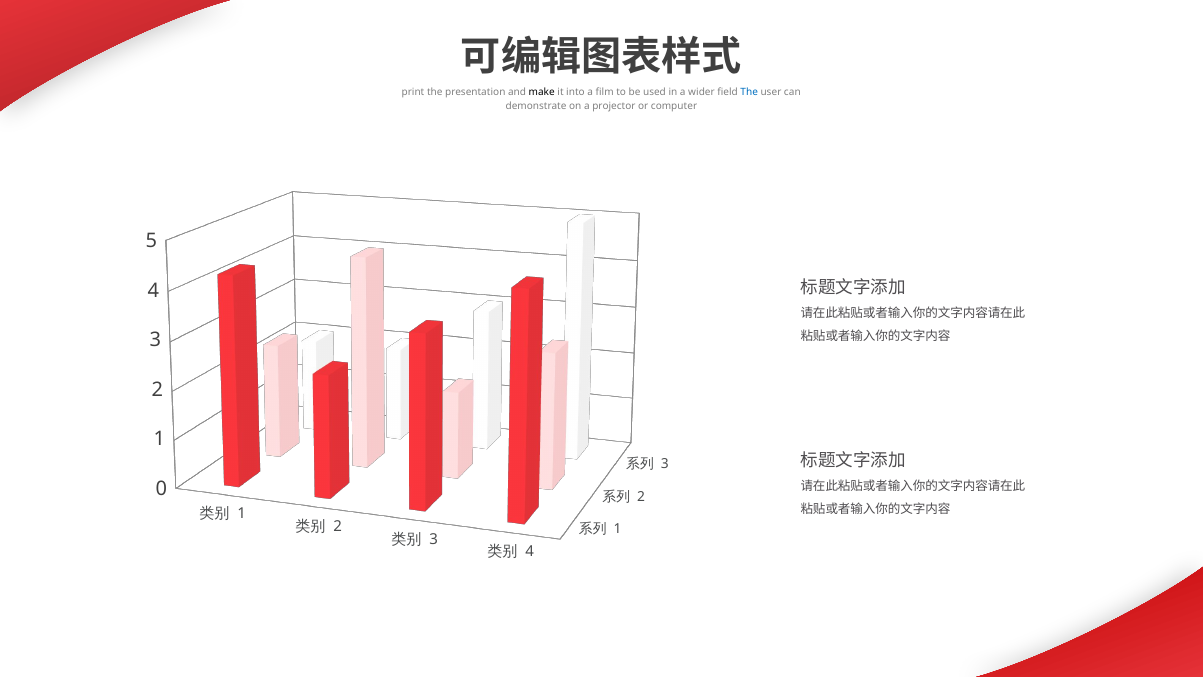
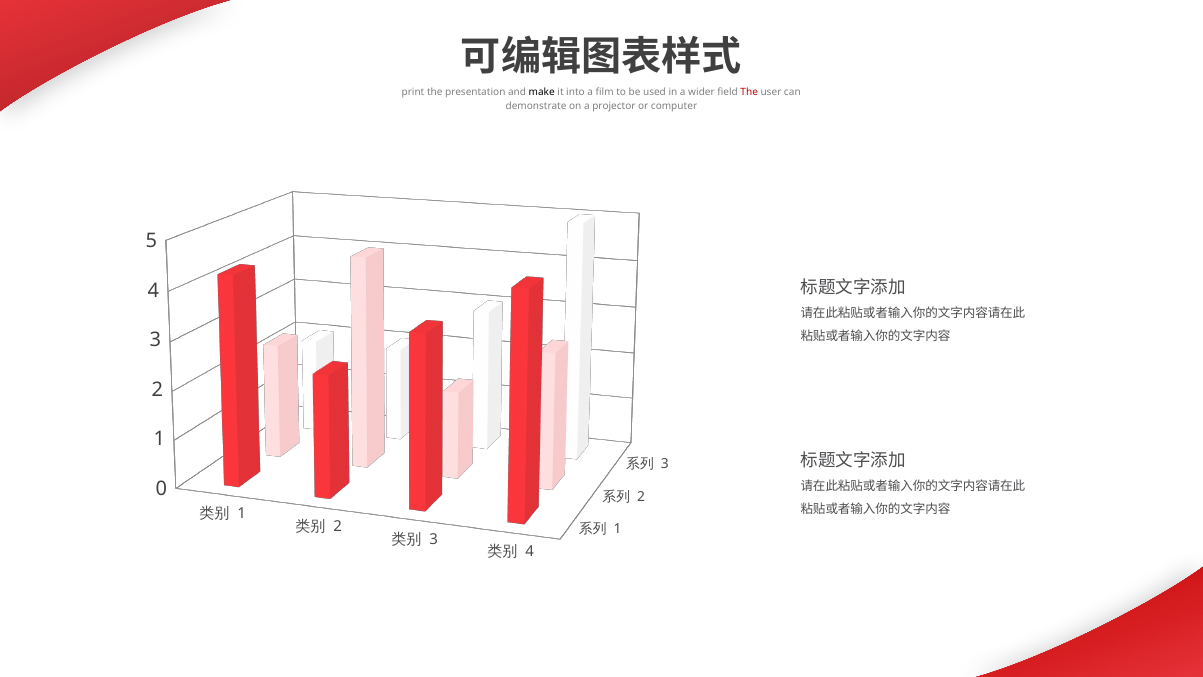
The at (749, 92) colour: blue -> red
